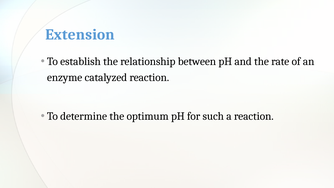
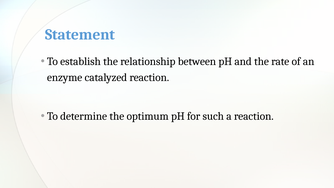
Extension: Extension -> Statement
